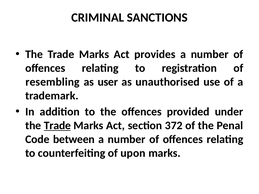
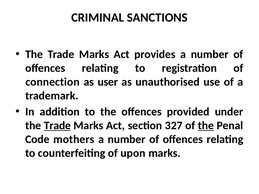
resembling: resembling -> connection
372: 372 -> 327
the at (206, 126) underline: none -> present
between: between -> mothers
